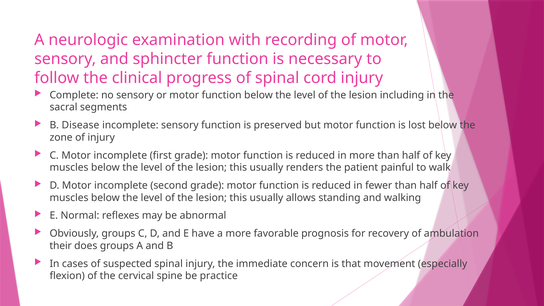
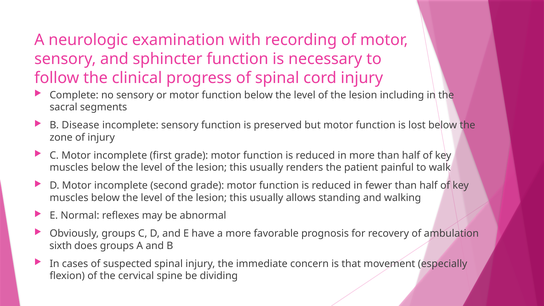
their: their -> sixth
practice: practice -> dividing
